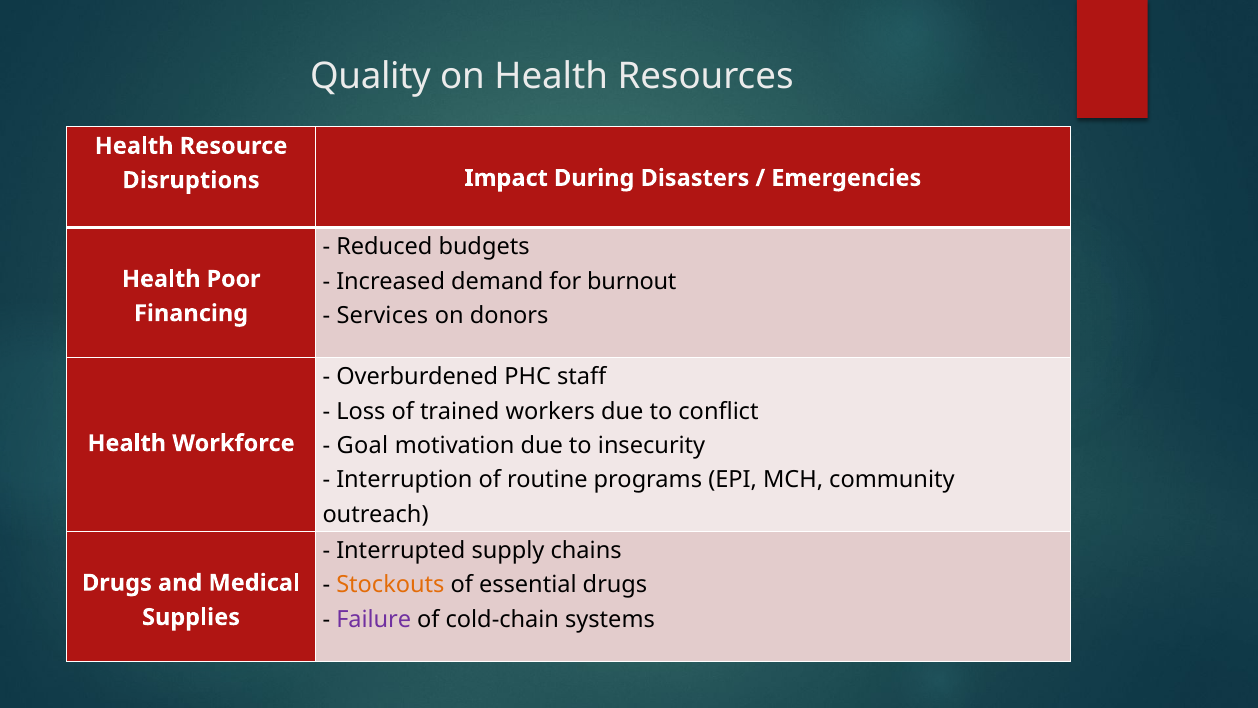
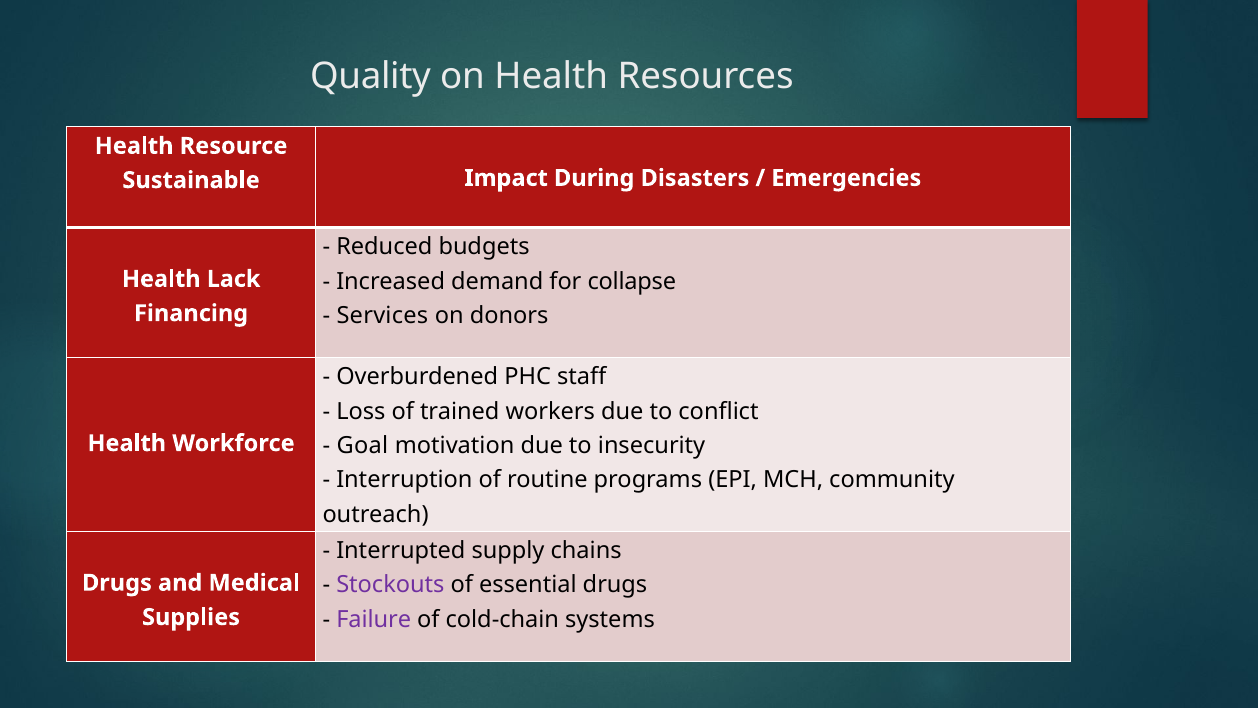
Disruptions: Disruptions -> Sustainable
burnout: burnout -> collapse
Poor: Poor -> Lack
Stockouts colour: orange -> purple
